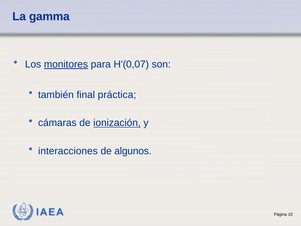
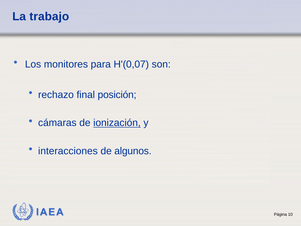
gamma: gamma -> trabajo
monitores underline: present -> none
también: también -> rechazo
práctica: práctica -> posición
